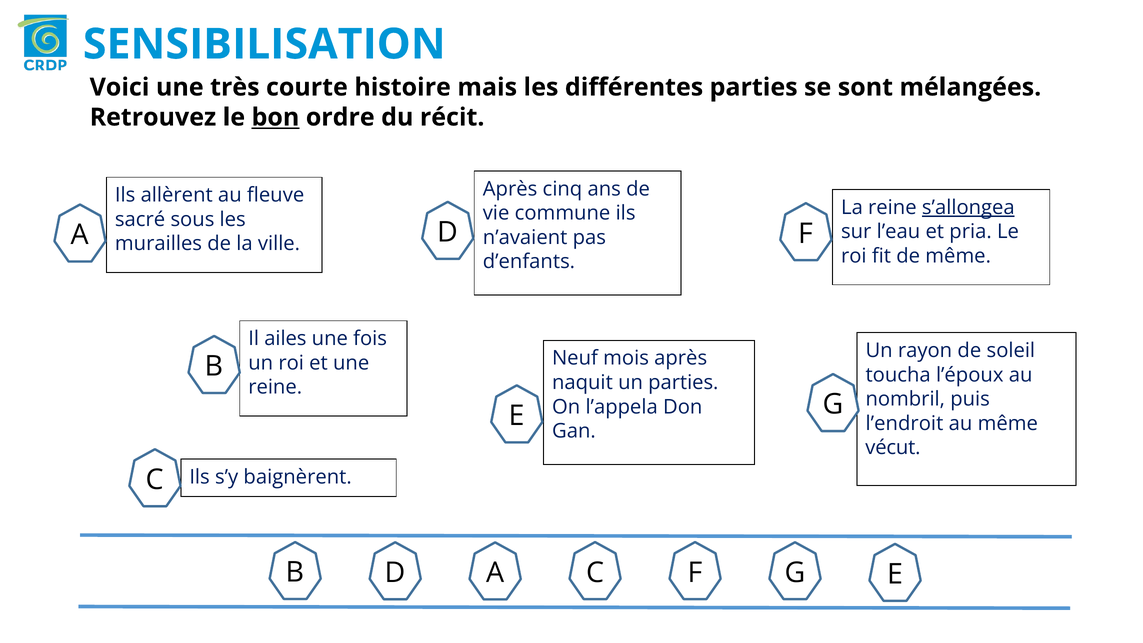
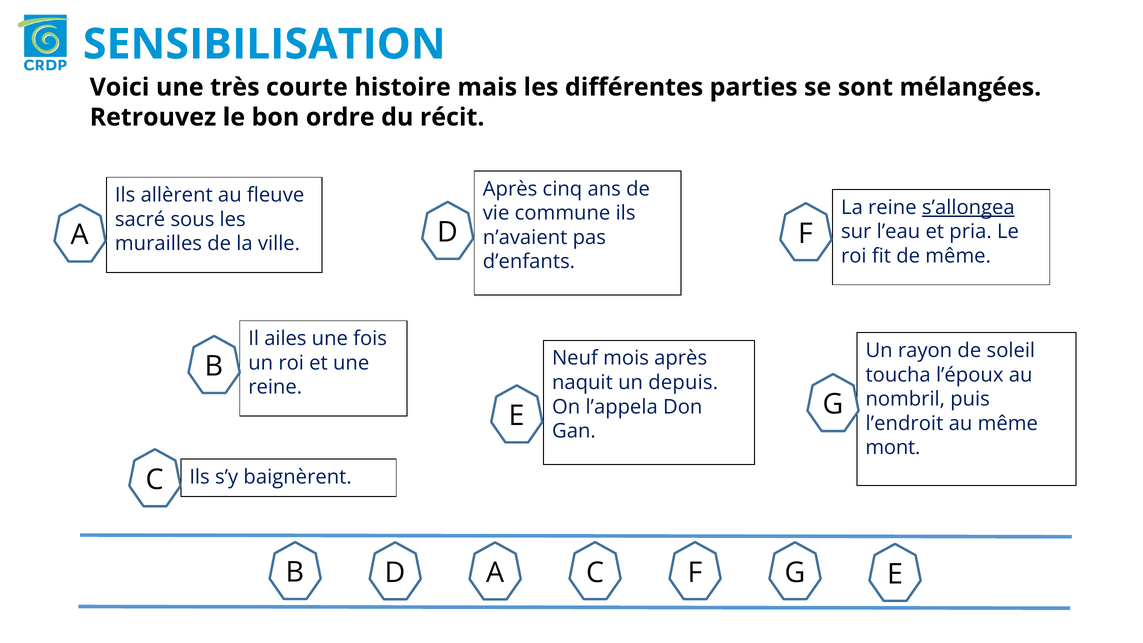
bon underline: present -> none
un parties: parties -> depuis
vécut: vécut -> mont
